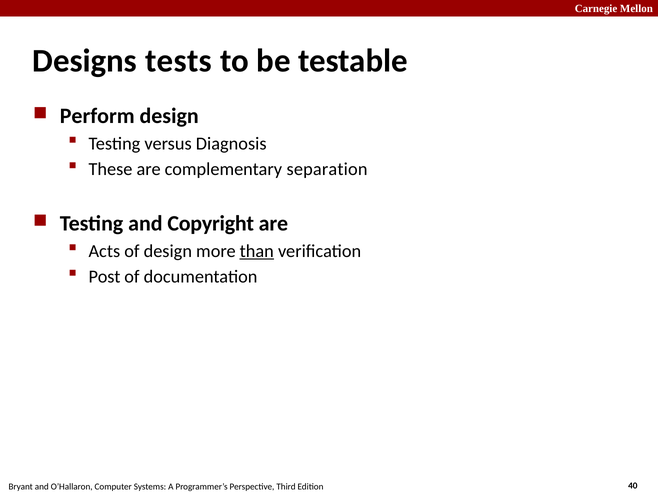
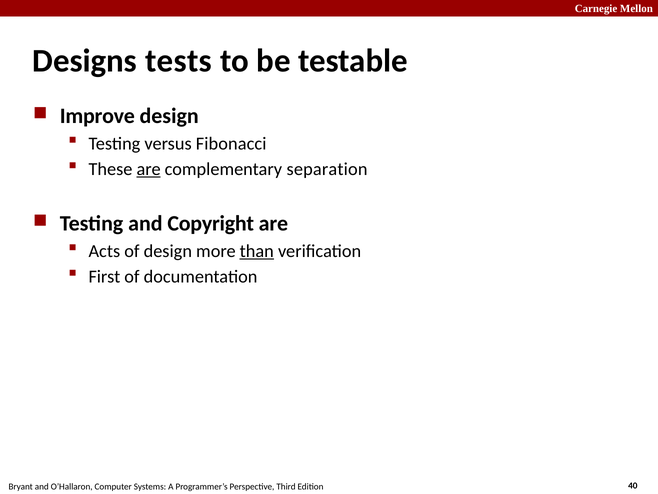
Perform: Perform -> Improve
Diagnosis: Diagnosis -> Fibonacci
are at (149, 169) underline: none -> present
Post: Post -> First
